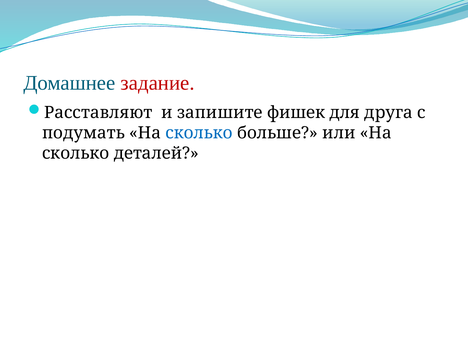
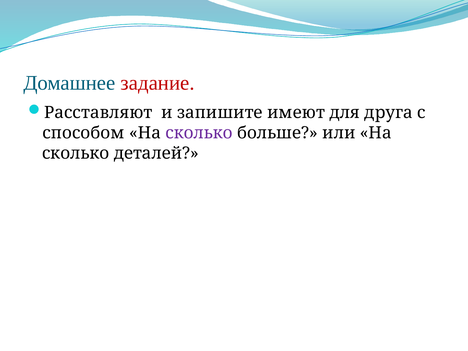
фишек: фишек -> имеют
подумать: подумать -> способом
сколько at (199, 133) colour: blue -> purple
